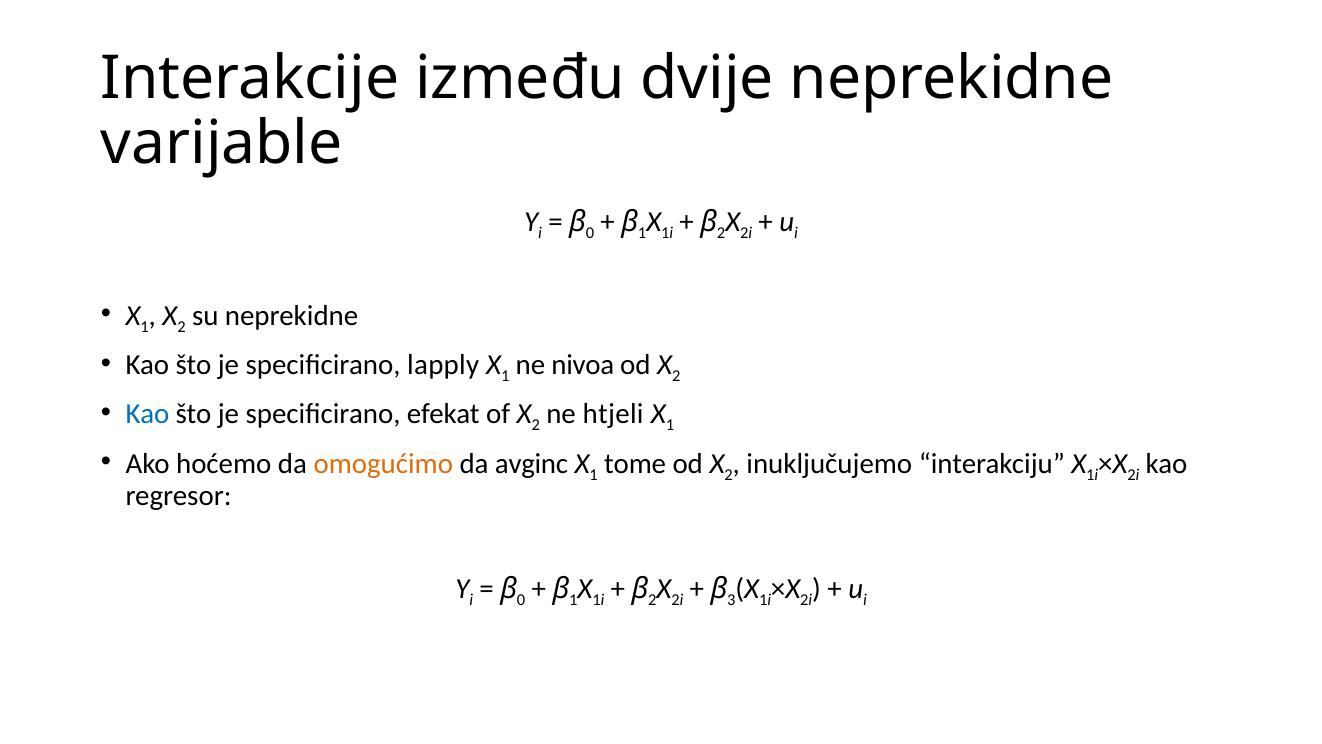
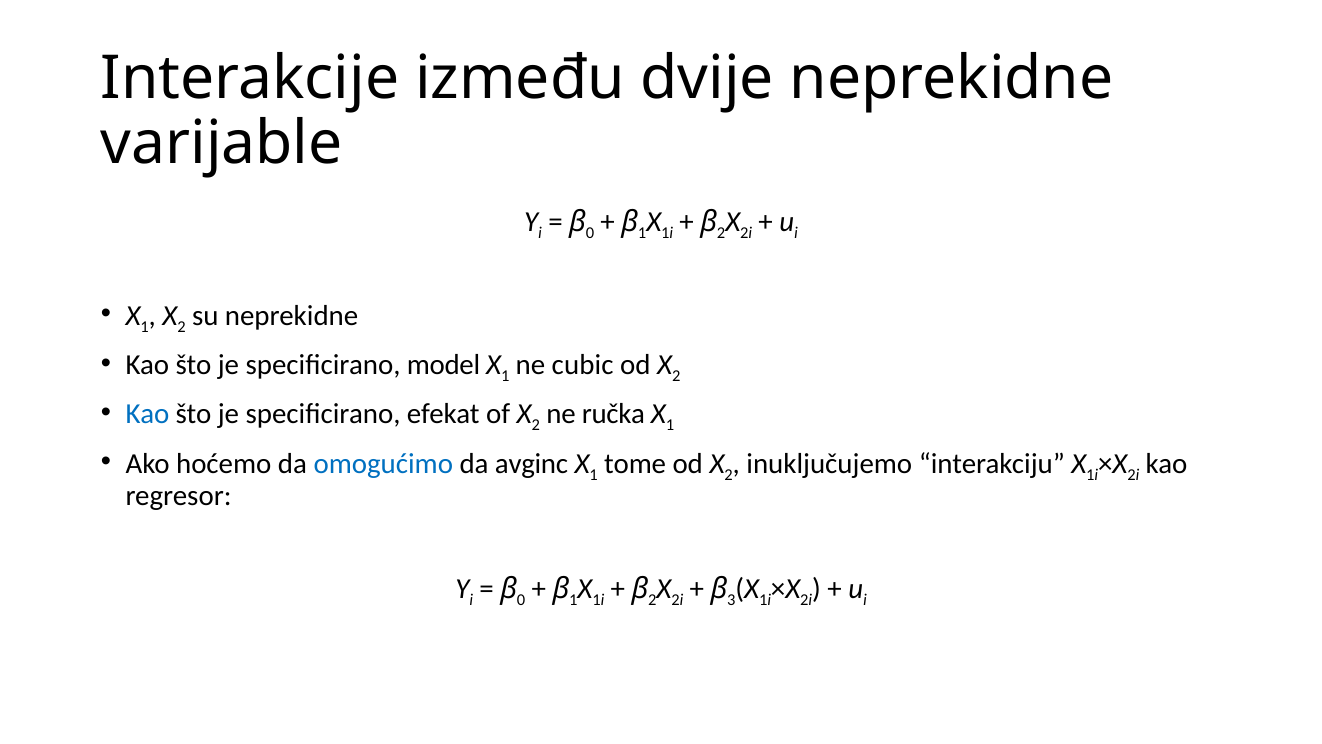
lapply: lapply -> model
nivoa: nivoa -> cubic
htjeli: htjeli -> ručka
omogućimo colour: orange -> blue
